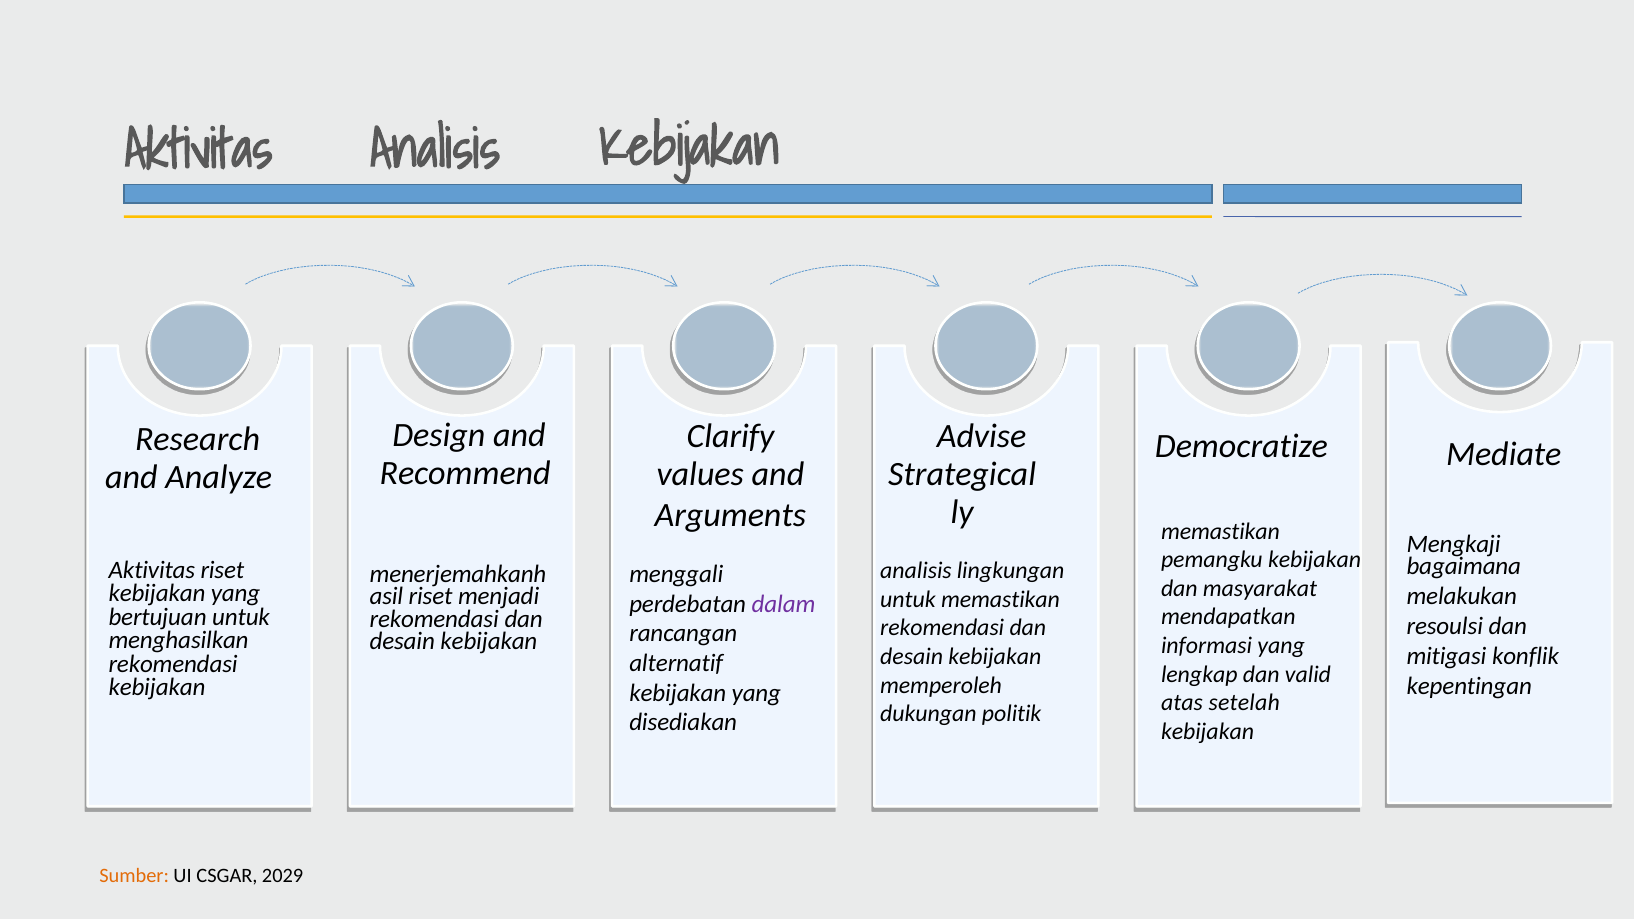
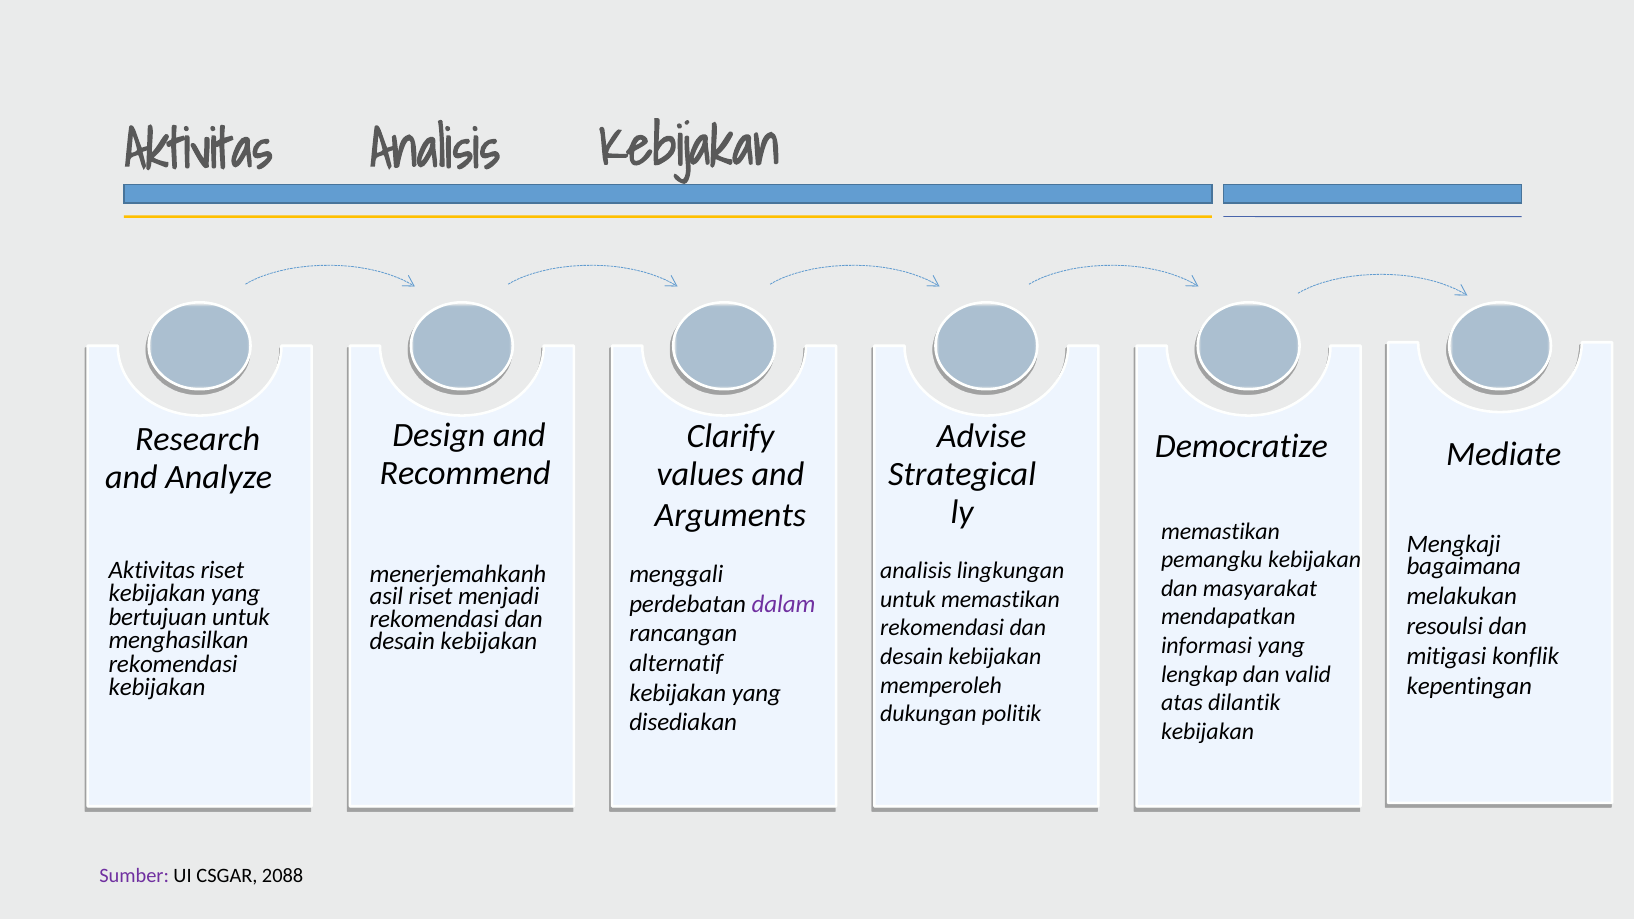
setelah: setelah -> dilantik
Sumber colour: orange -> purple
2029: 2029 -> 2088
